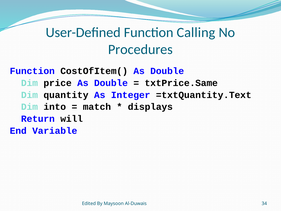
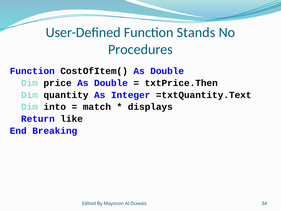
Calling: Calling -> Stands
txtPrice.Same: txtPrice.Same -> txtPrice.Then
will: will -> like
Variable: Variable -> Breaking
